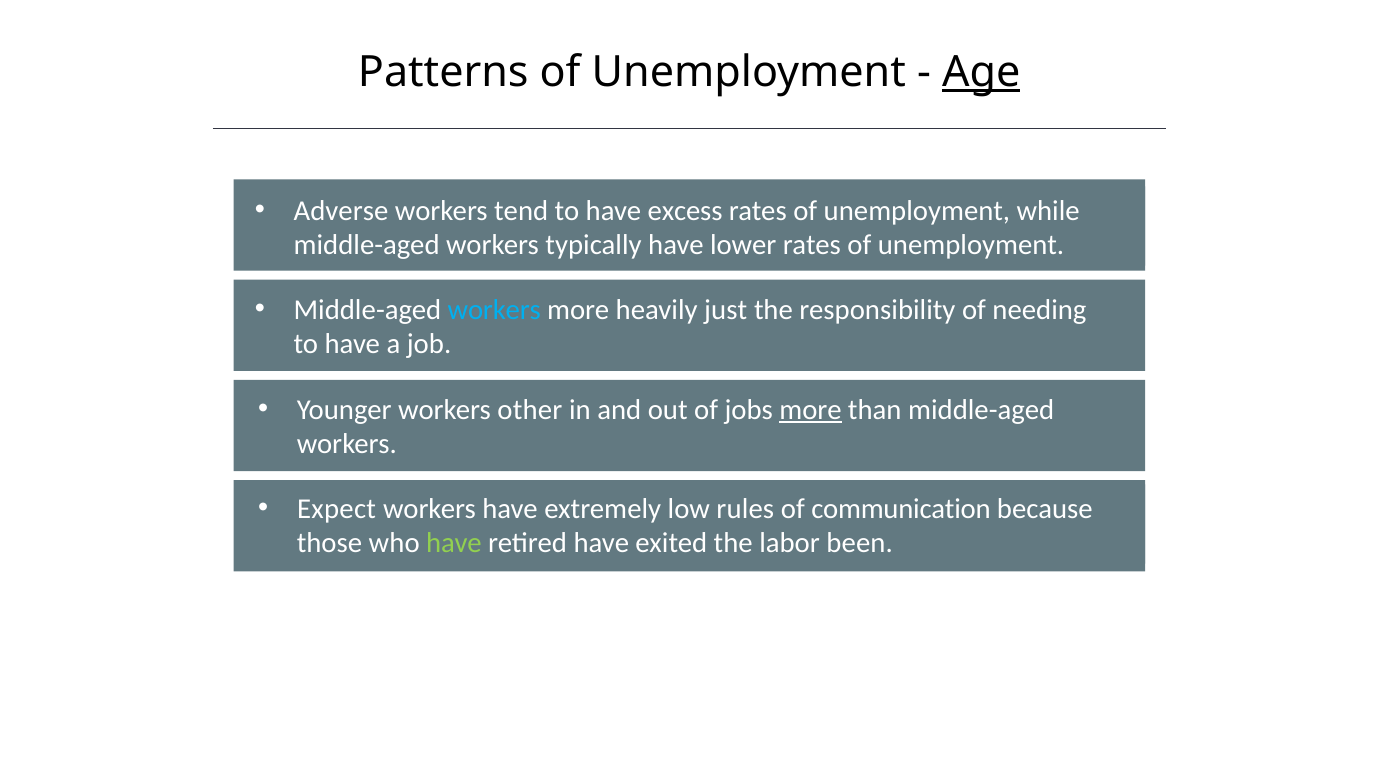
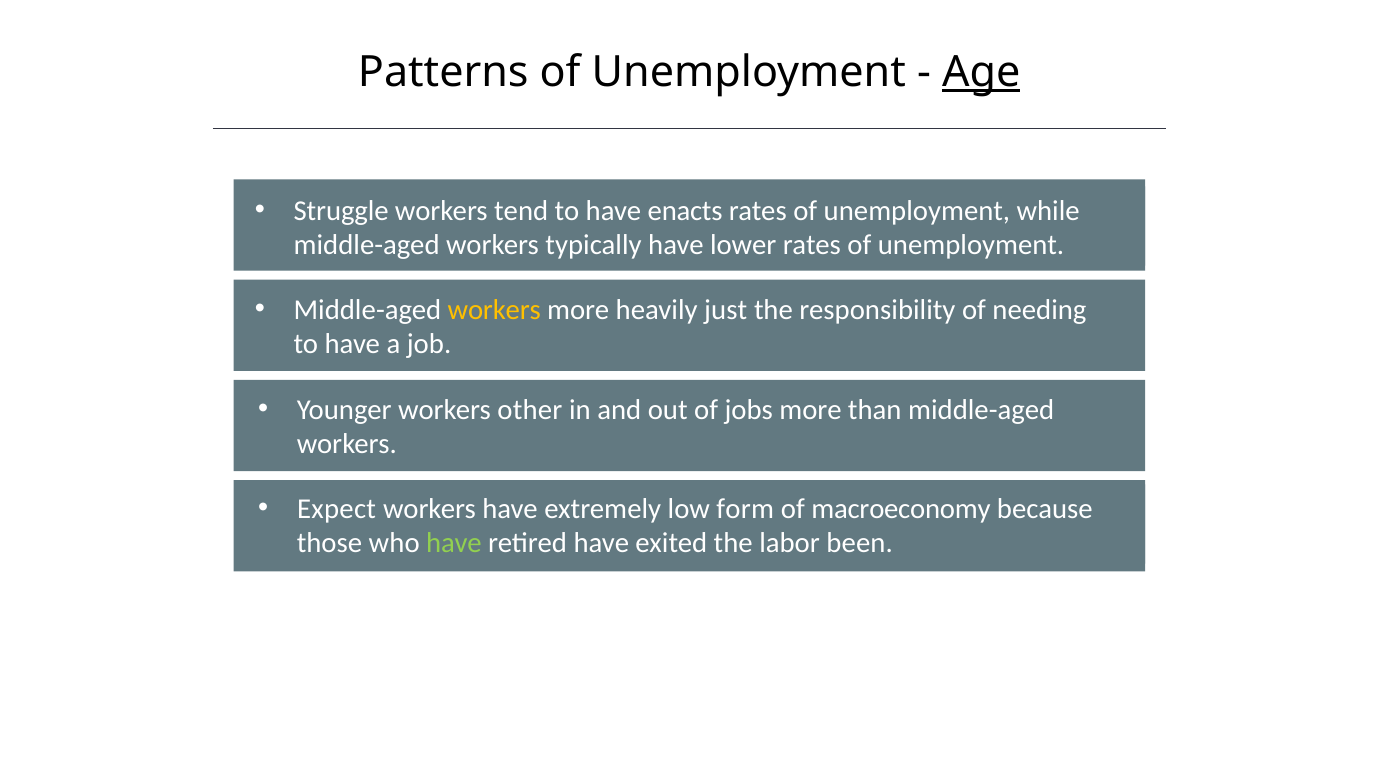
Adverse: Adverse -> Struggle
excess: excess -> enacts
workers at (494, 309) colour: light blue -> yellow
more at (810, 410) underline: present -> none
rules: rules -> form
communication: communication -> macroeconomy
